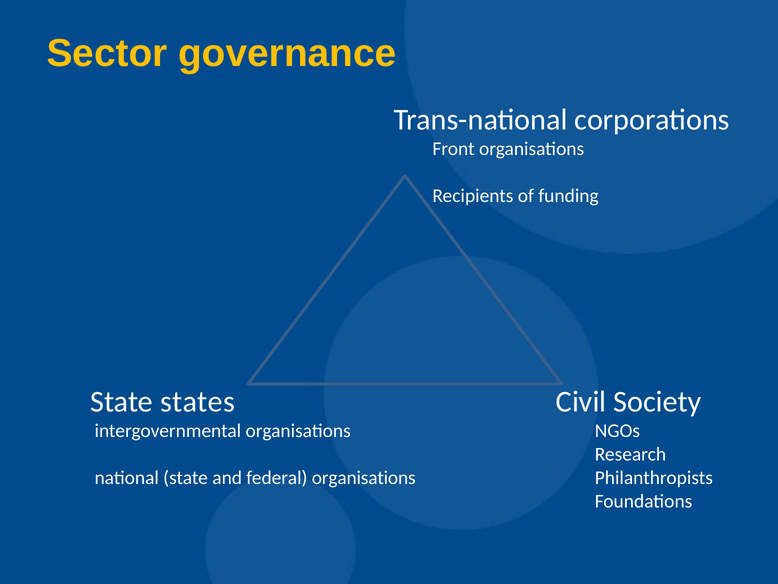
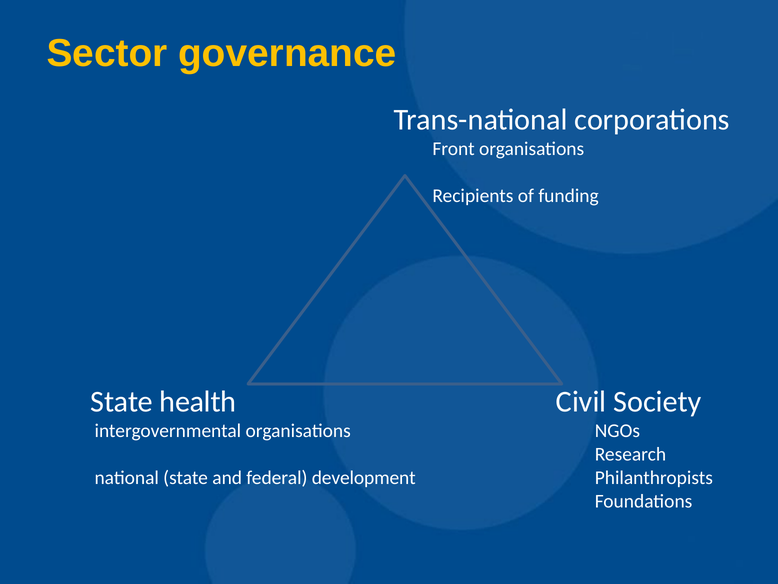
states: states -> health
federal organisations: organisations -> development
